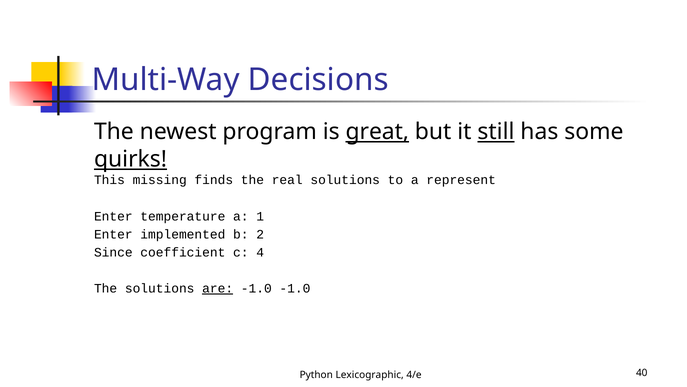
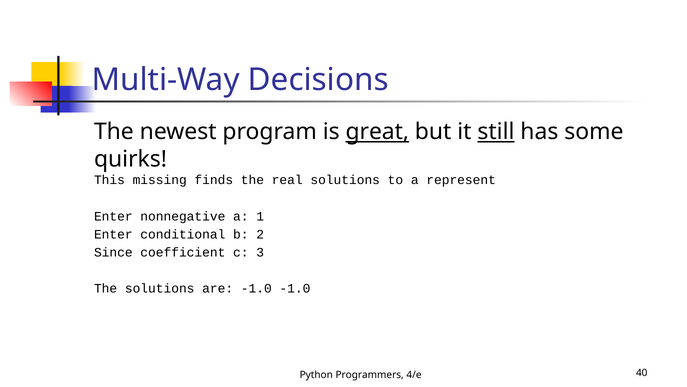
quirks underline: present -> none
temperature: temperature -> nonnegative
implemented: implemented -> conditional
4: 4 -> 3
are underline: present -> none
Lexicographic: Lexicographic -> Programmers
